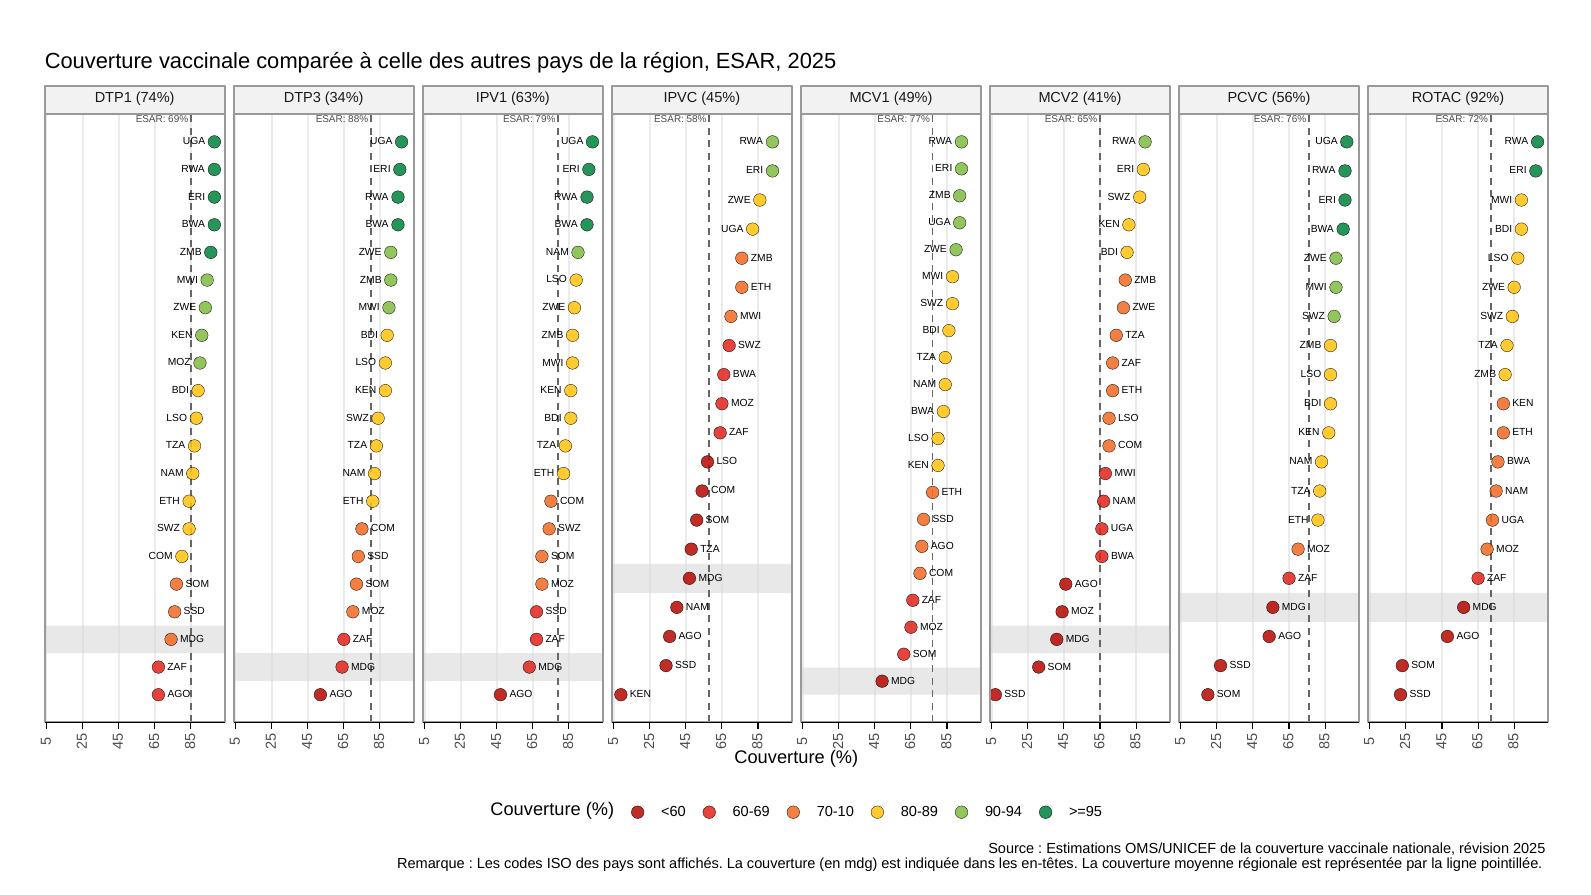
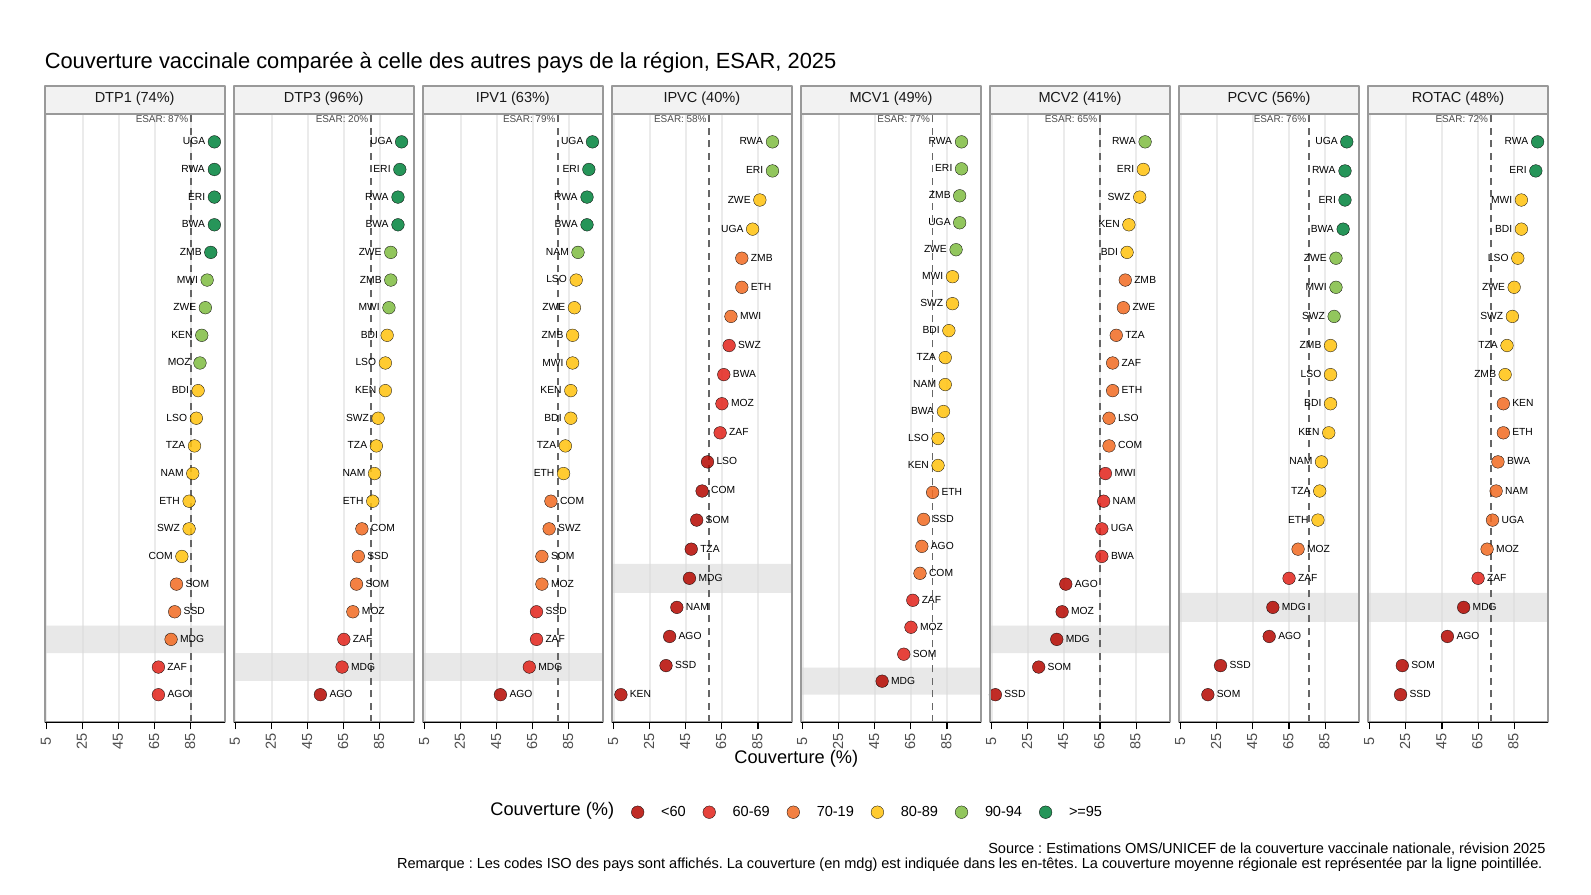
34%: 34% -> 96%
45%: 45% -> 40%
92%: 92% -> 48%
69%: 69% -> 87%
88%: 88% -> 20%
70-10: 70-10 -> 70-19
